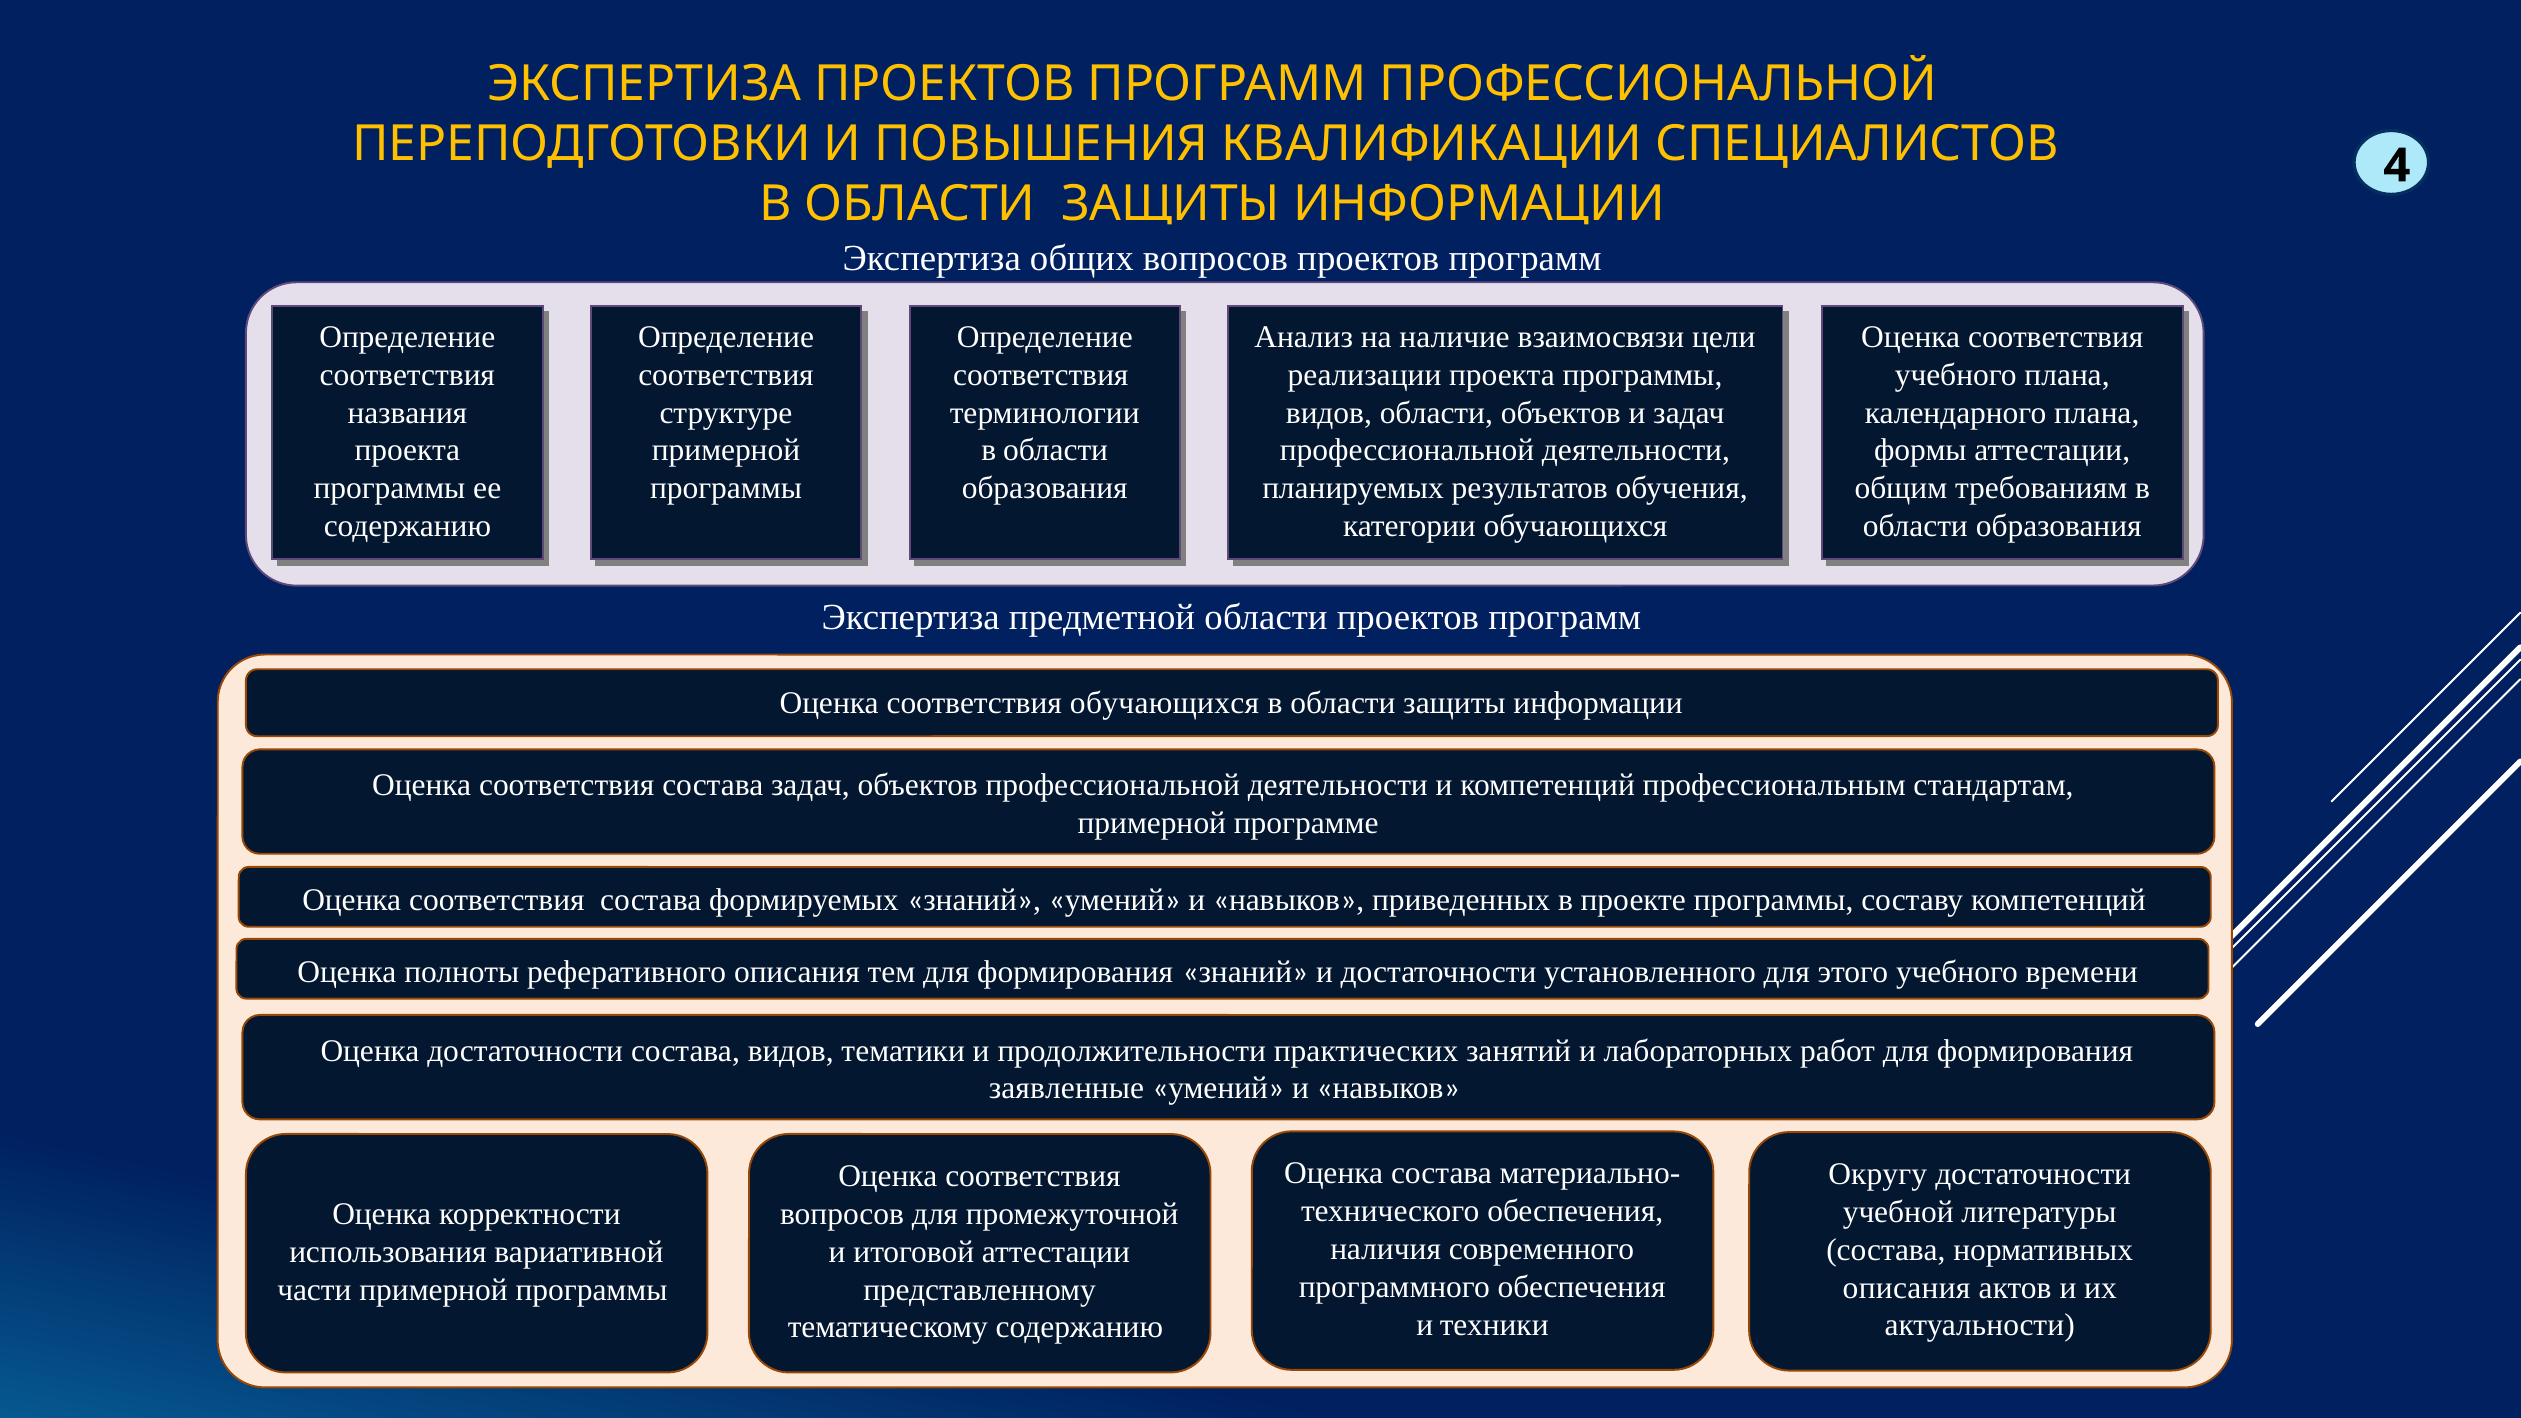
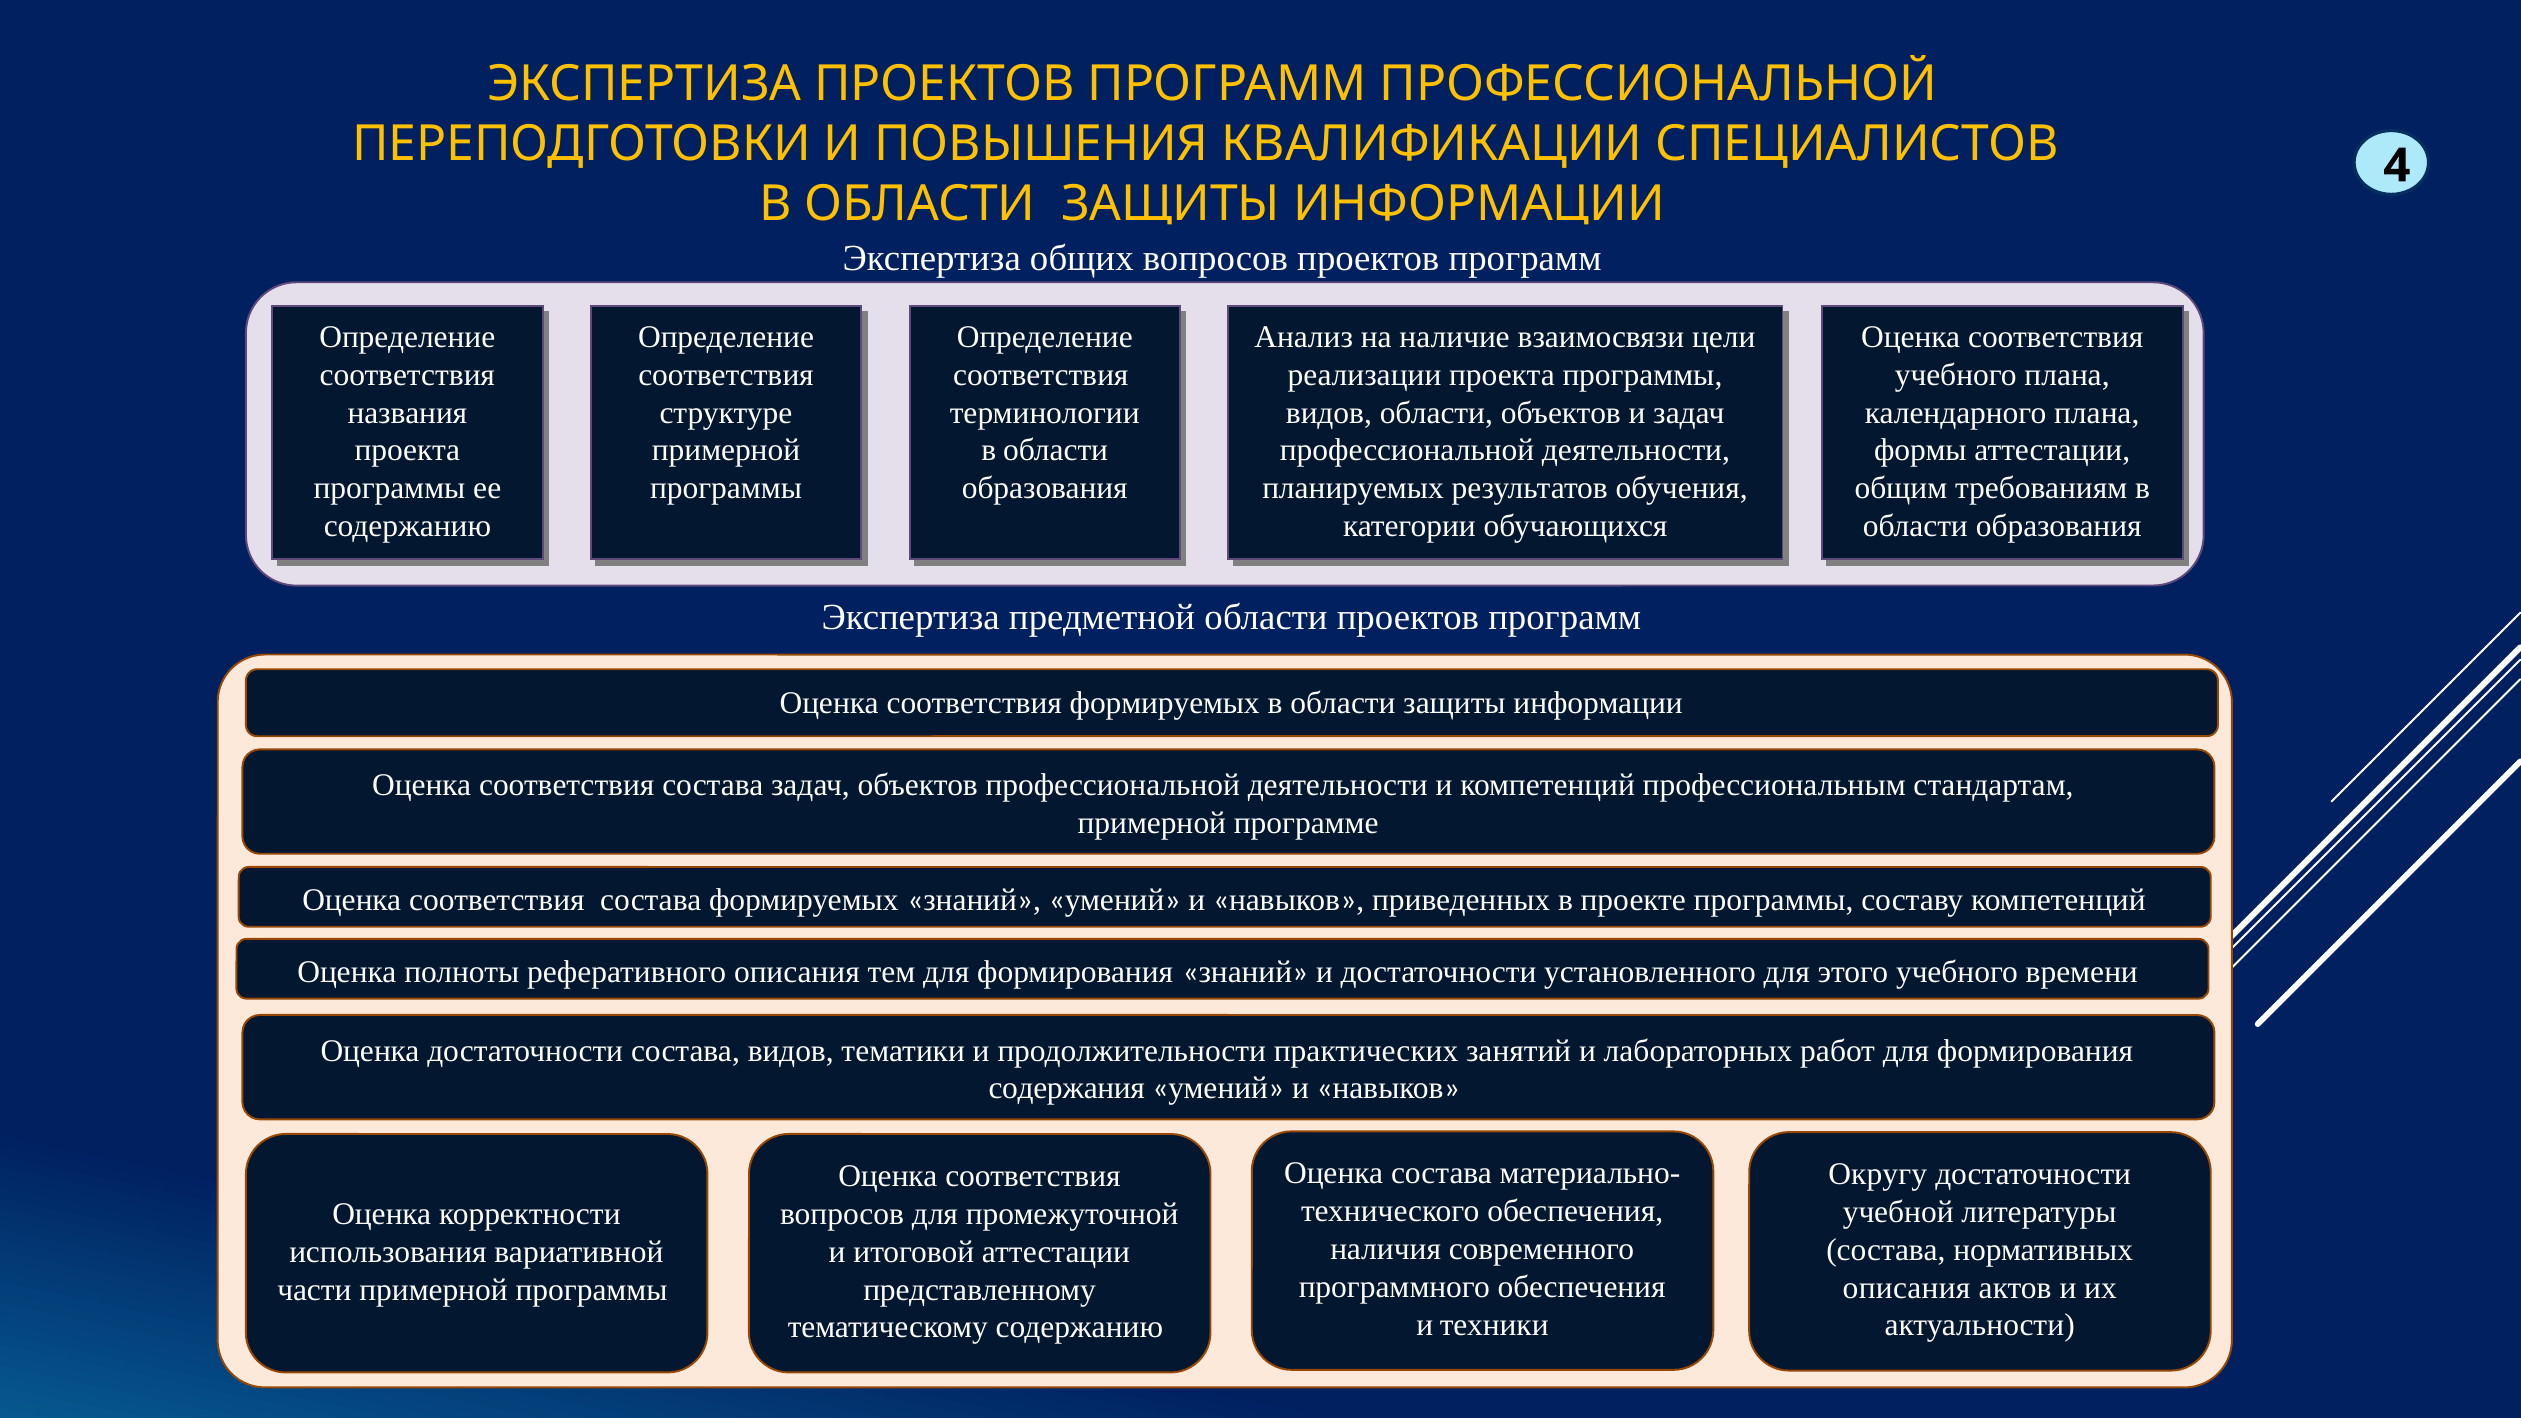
соответствия обучающихся: обучающихся -> формируемых
заявленные: заявленные -> содержания
